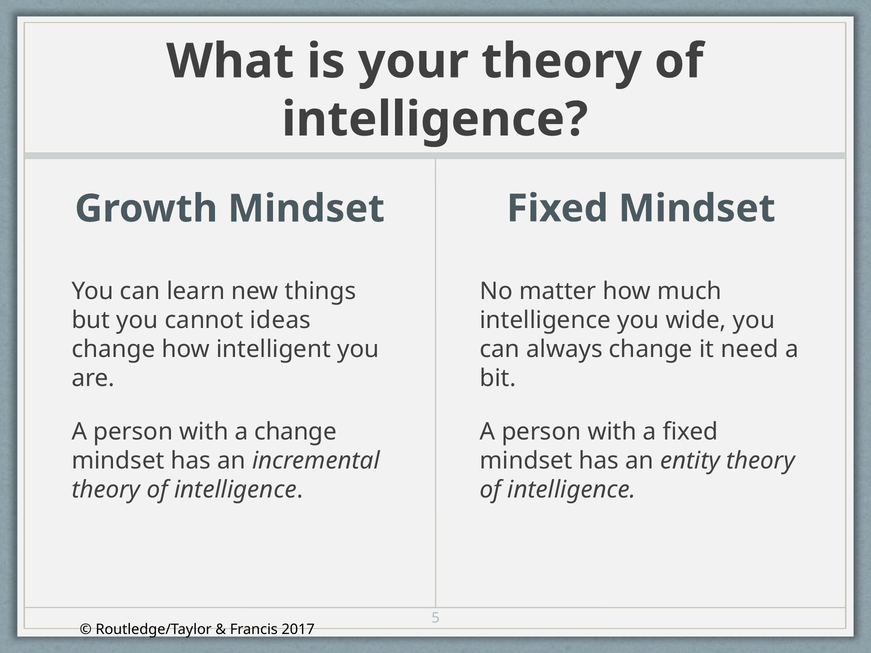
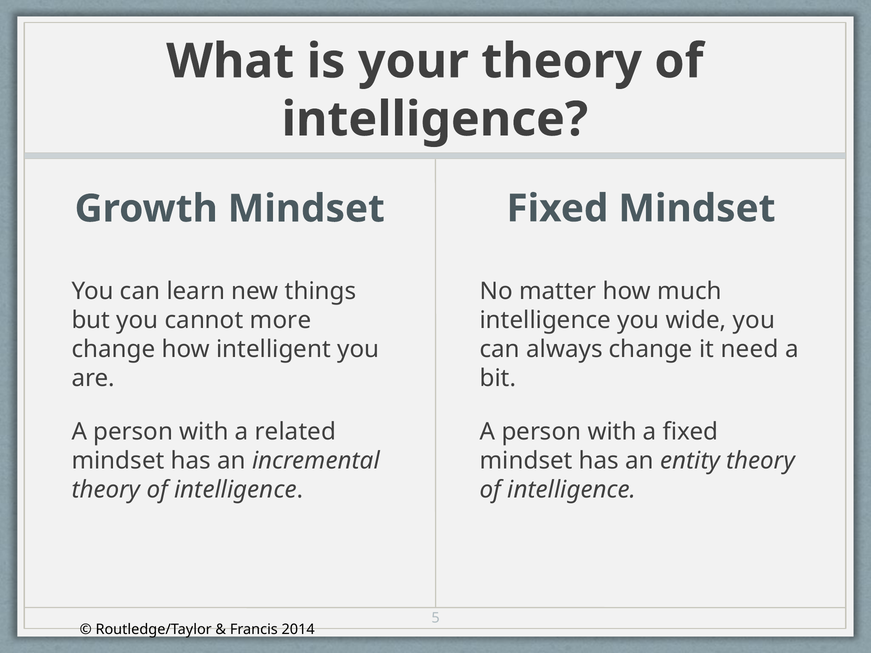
ideas: ideas -> more
a change: change -> related
2017: 2017 -> 2014
